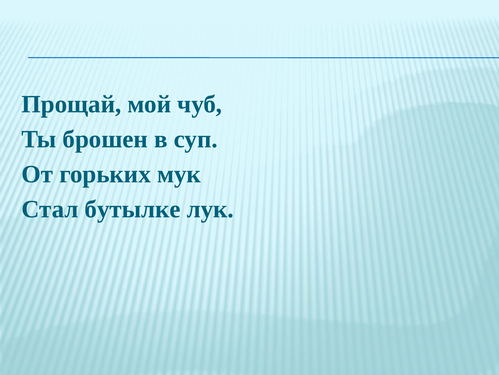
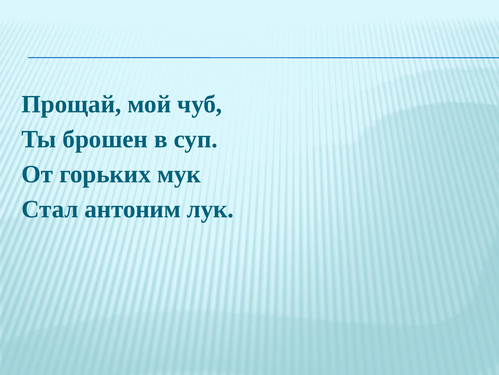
бутылке: бутылке -> антоним
